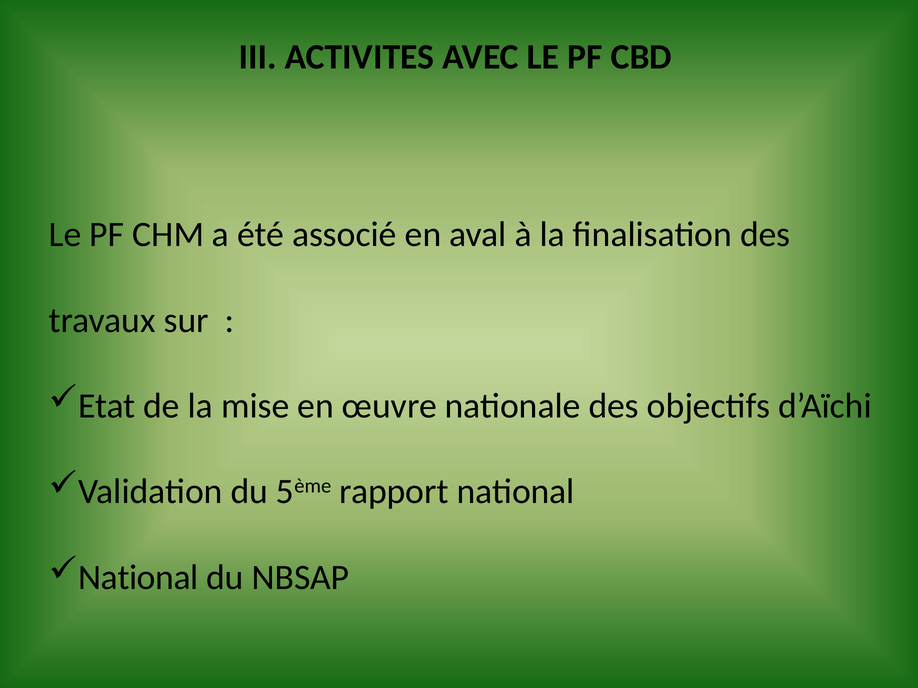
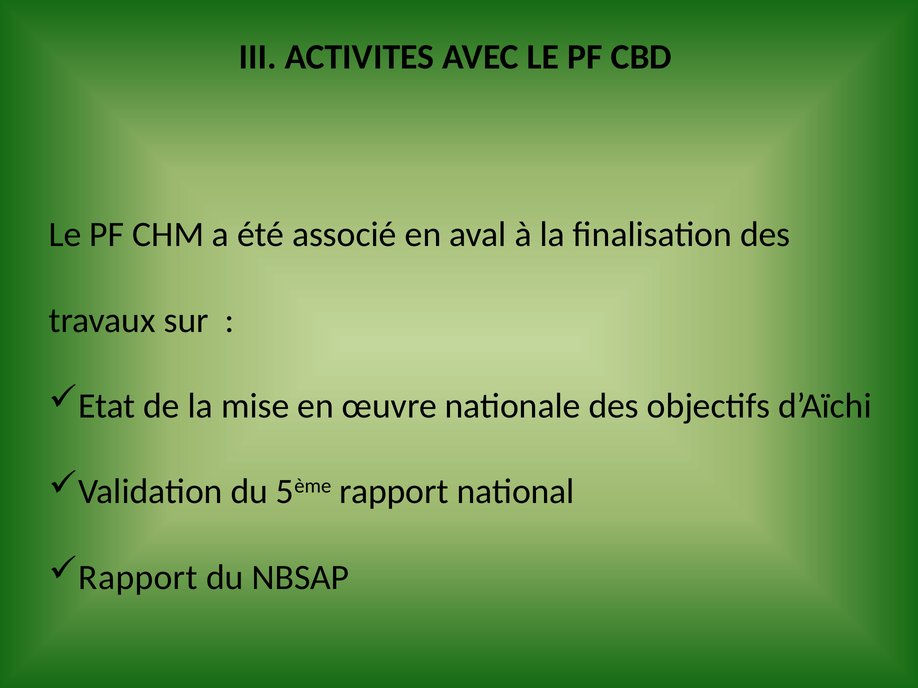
National at (138, 578): National -> Rapport
